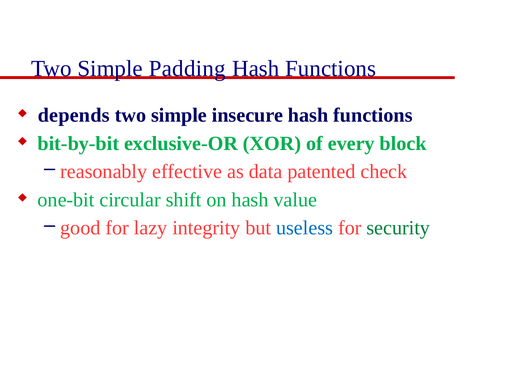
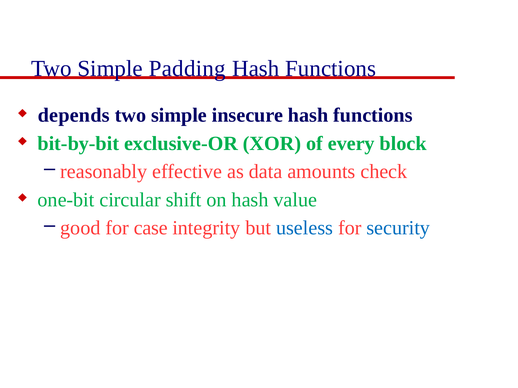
patented: patented -> amounts
lazy: lazy -> case
security colour: green -> blue
